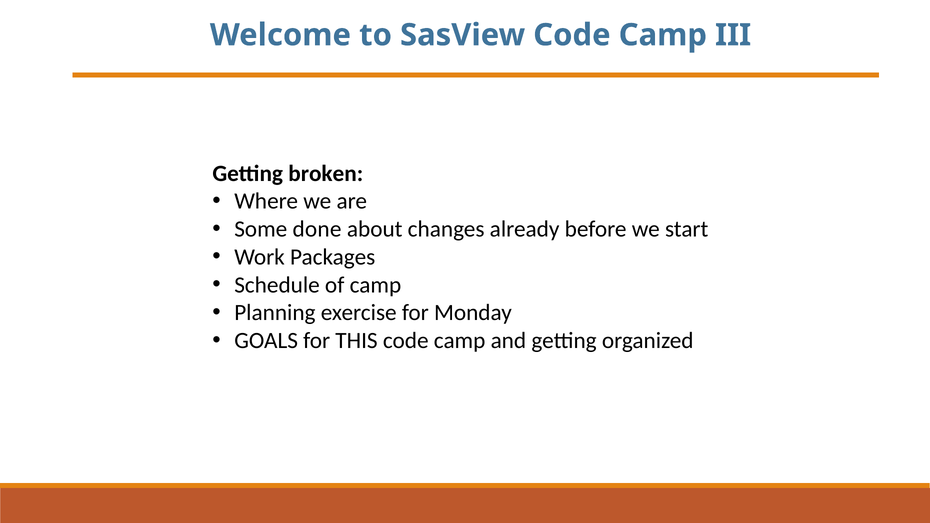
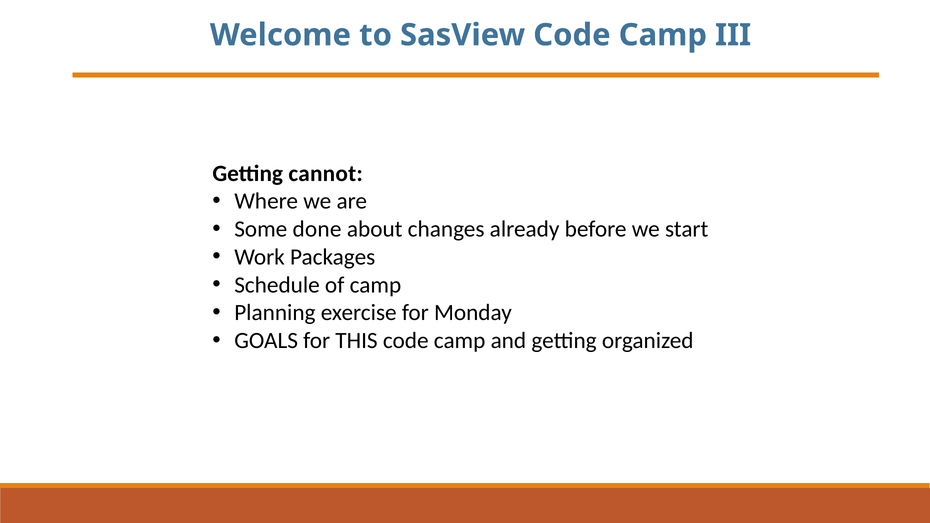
broken: broken -> cannot
